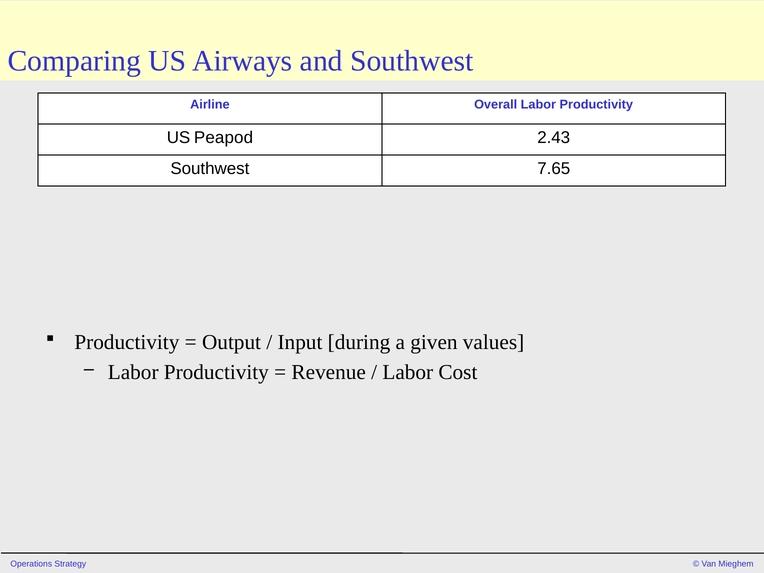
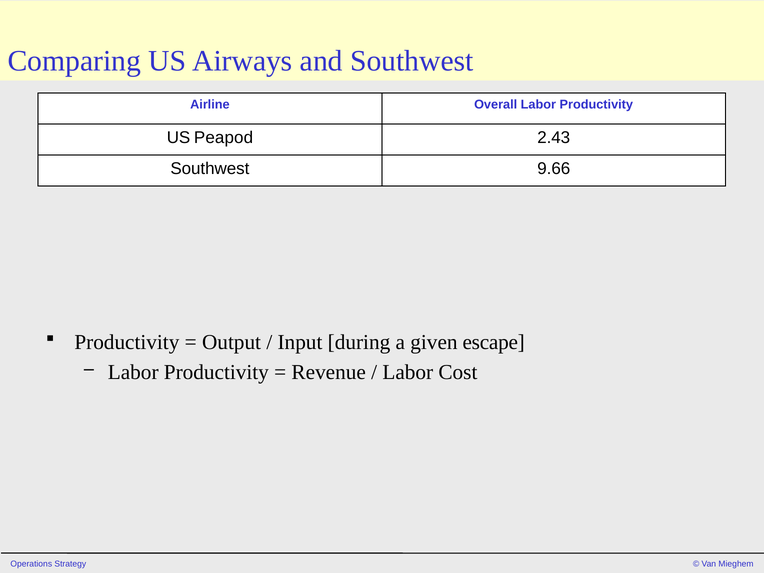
7.65: 7.65 -> 9.66
values: values -> escape
